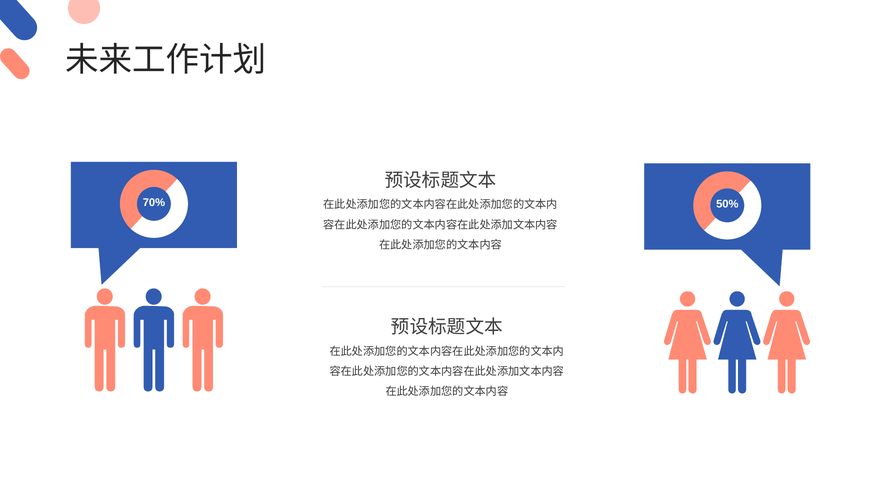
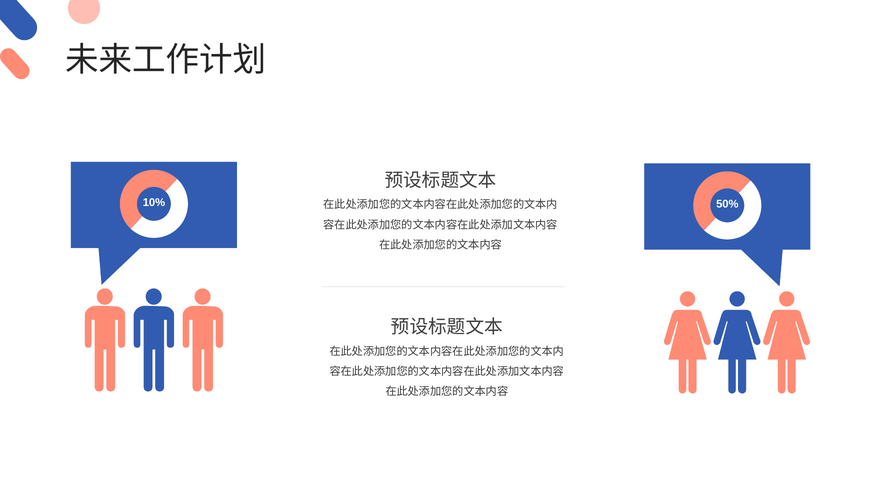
70%: 70% -> 10%
